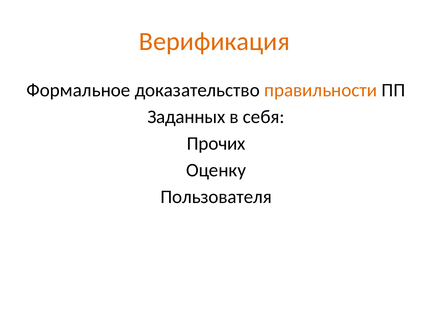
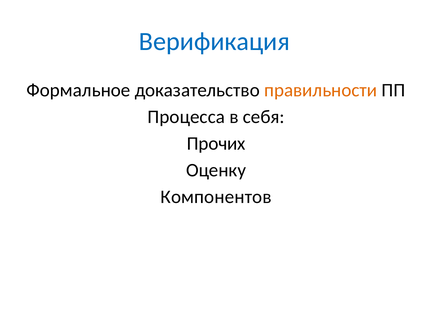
Верификация colour: orange -> blue
Заданных: Заданных -> Процесса
Пользователя: Пользователя -> Компонентов
